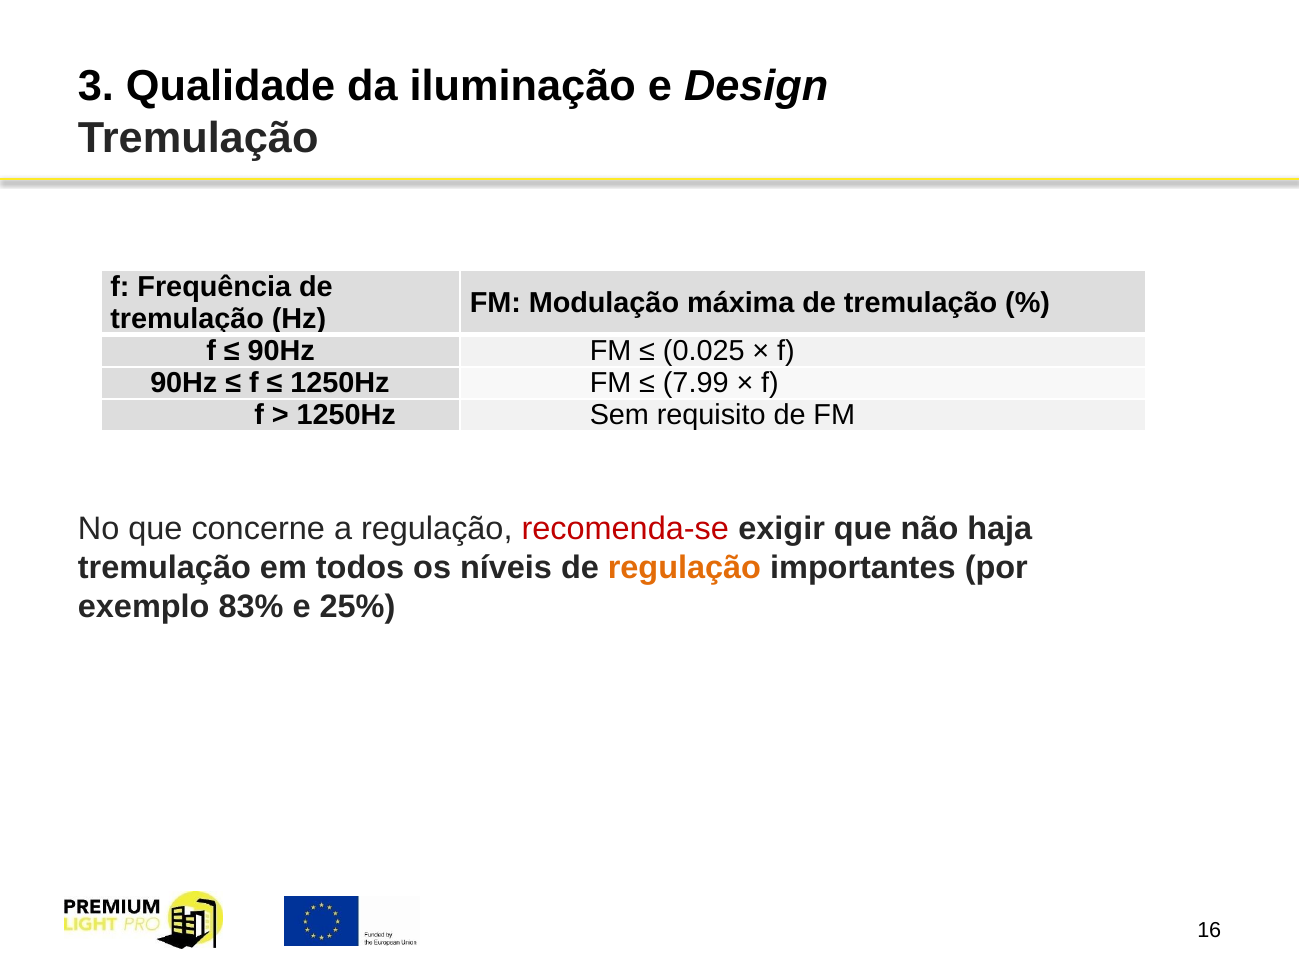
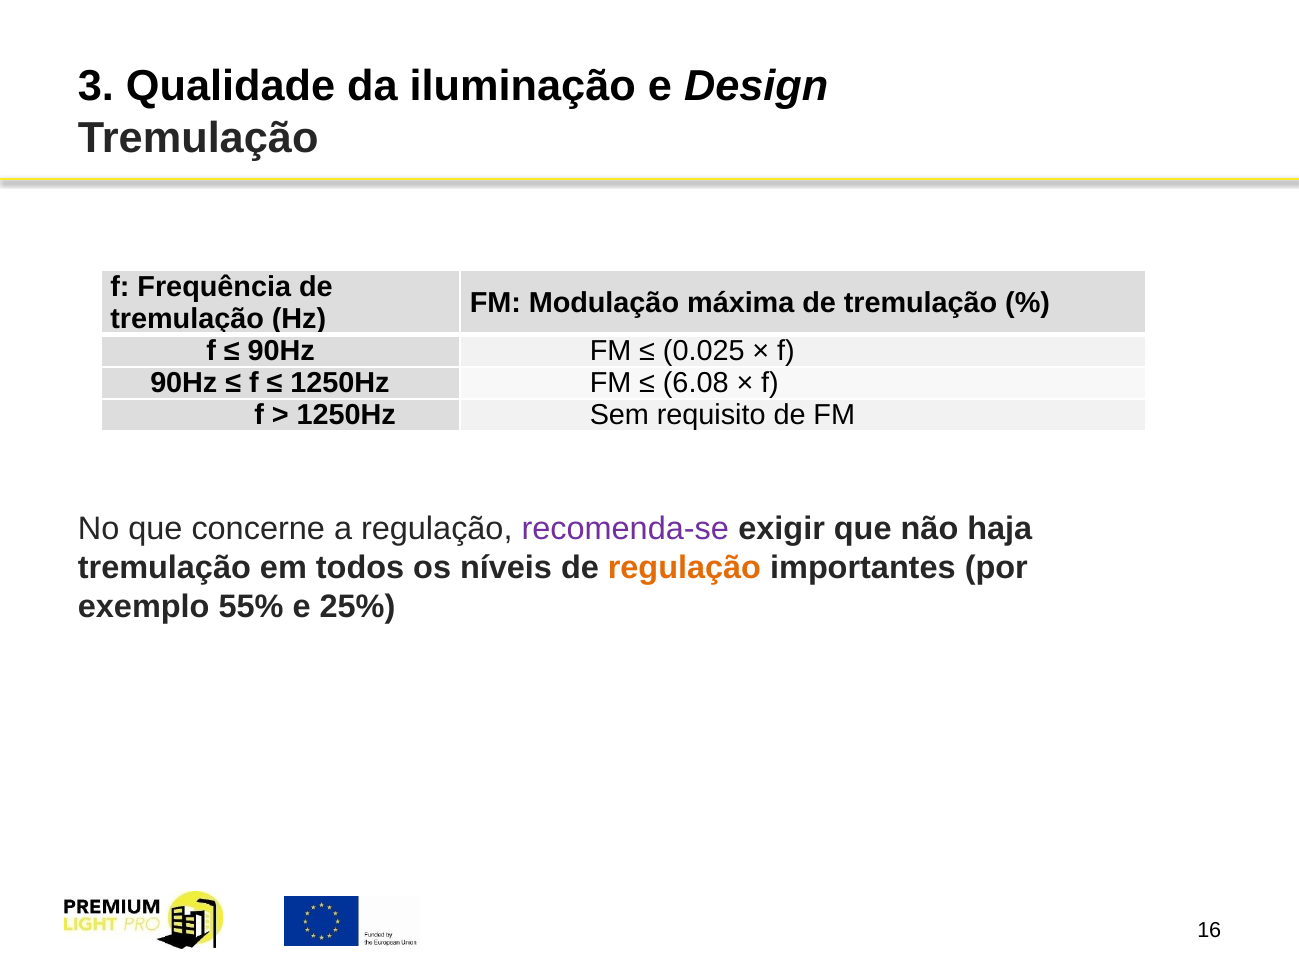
7.99: 7.99 -> 6.08
recomenda-se colour: red -> purple
83%: 83% -> 55%
